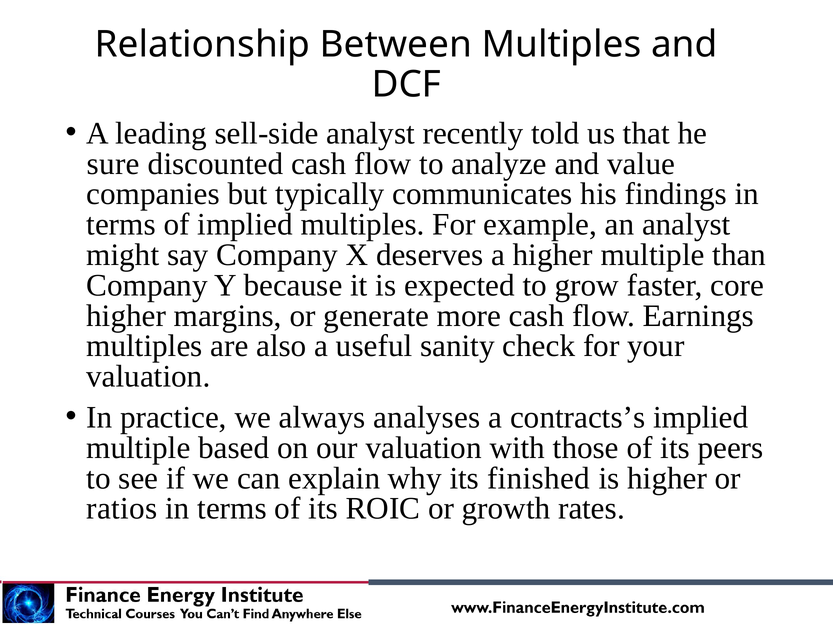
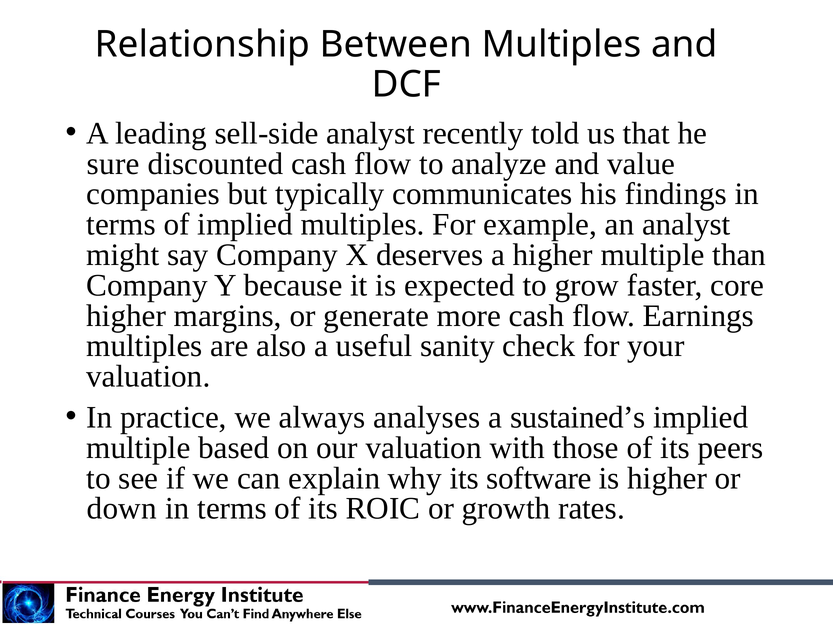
contracts’s: contracts’s -> sustained’s
finished: finished -> software
ratios: ratios -> down
